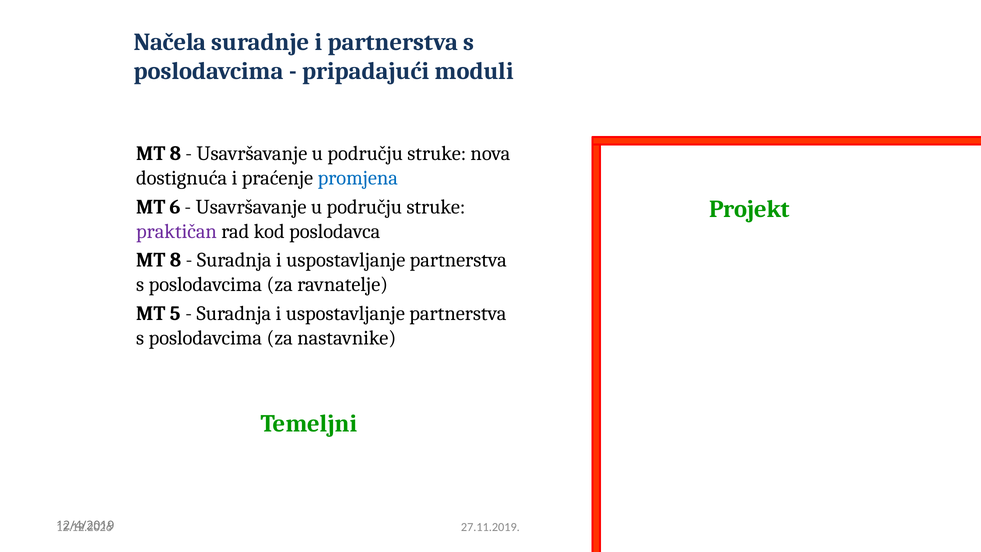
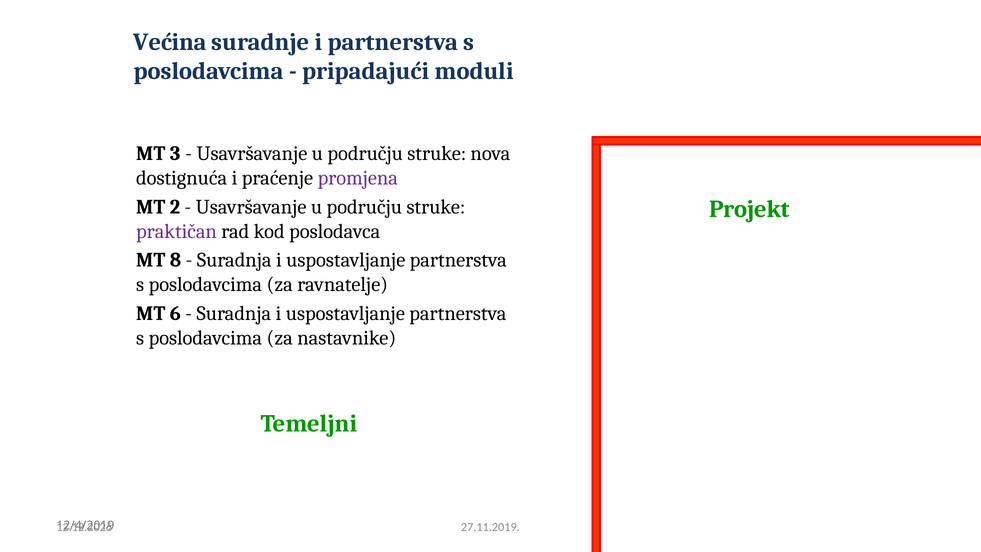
Načela: Načela -> Većina
8 at (175, 154): 8 -> 3
promjena colour: blue -> purple
6: 6 -> 2
5: 5 -> 6
